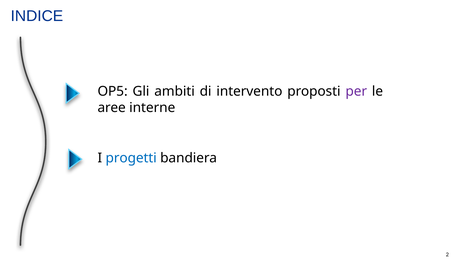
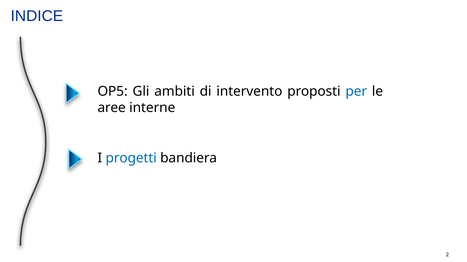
per colour: purple -> blue
